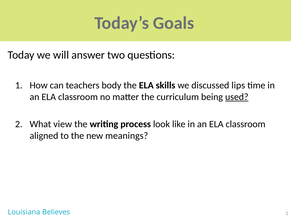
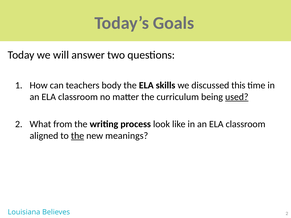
lips: lips -> this
view: view -> from
the at (77, 136) underline: none -> present
